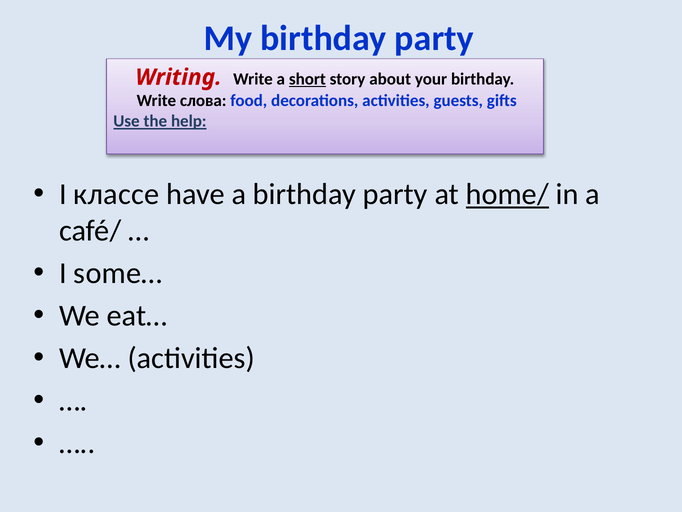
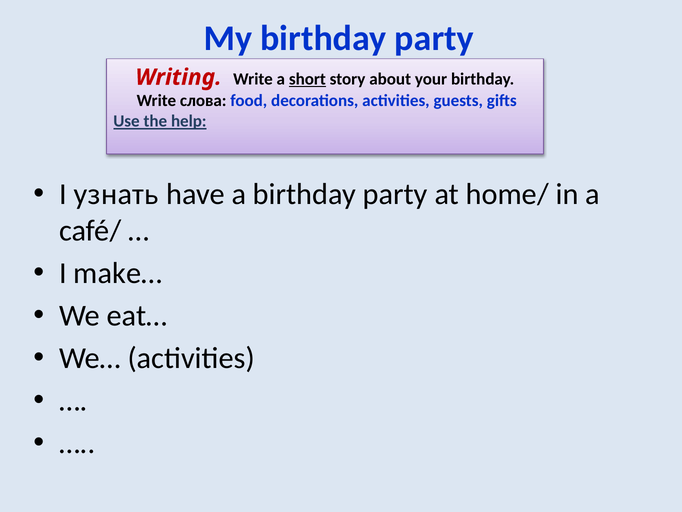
классе: классе -> узнать
home/ underline: present -> none
some…: some… -> make…
